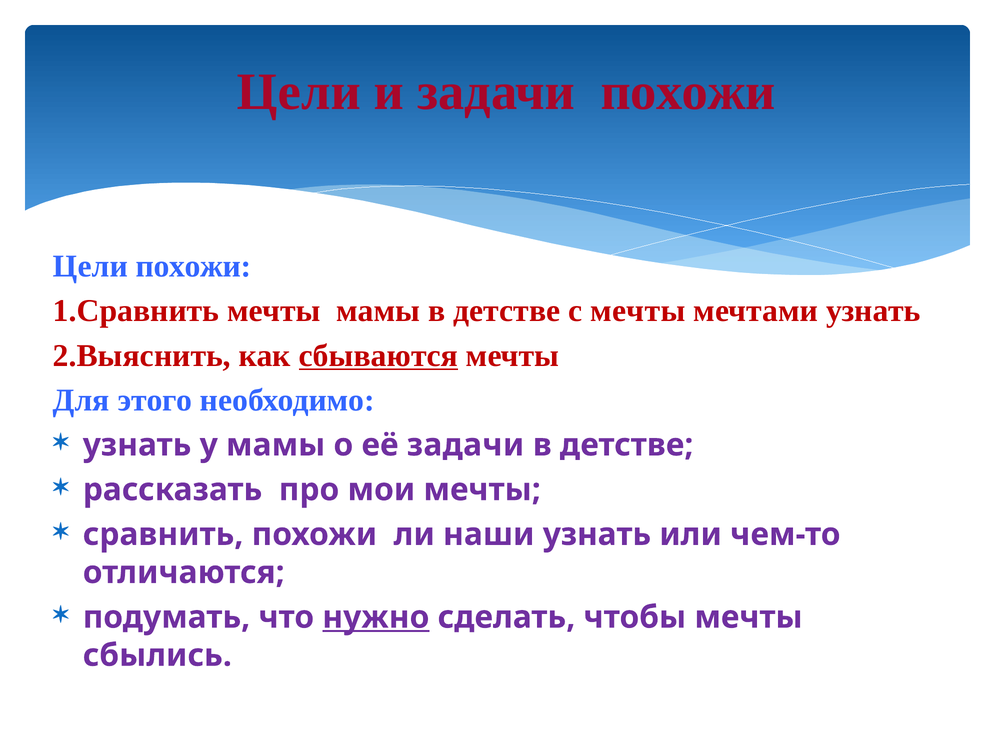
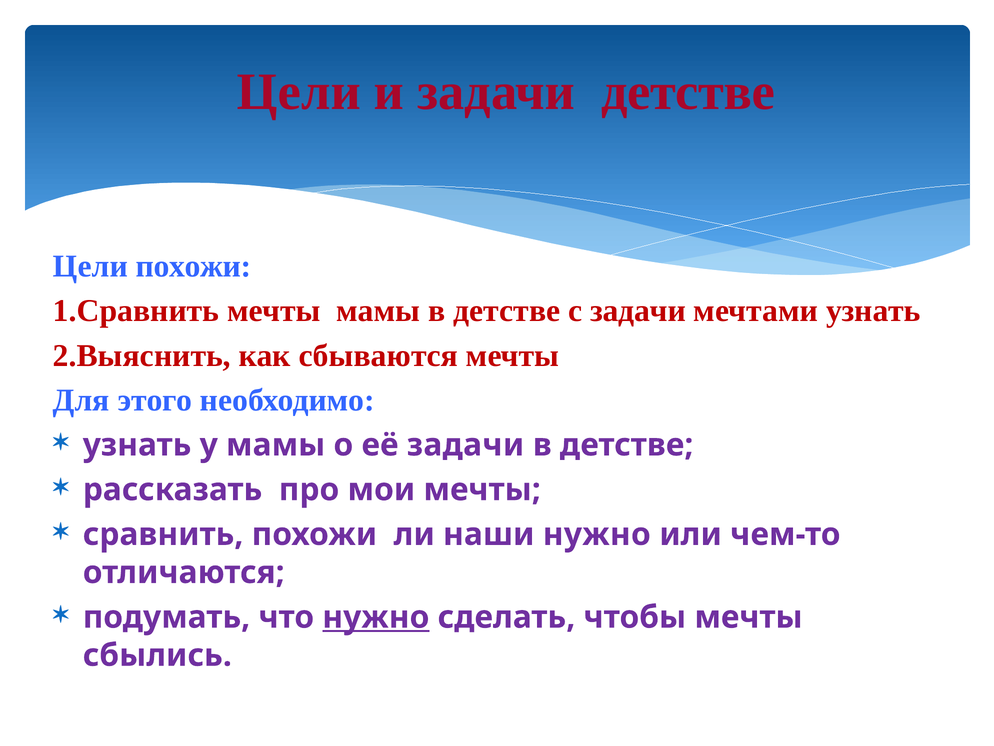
задачи похожи: похожи -> детстве
с мечты: мечты -> задачи
сбываются underline: present -> none
наши узнать: узнать -> нужно
